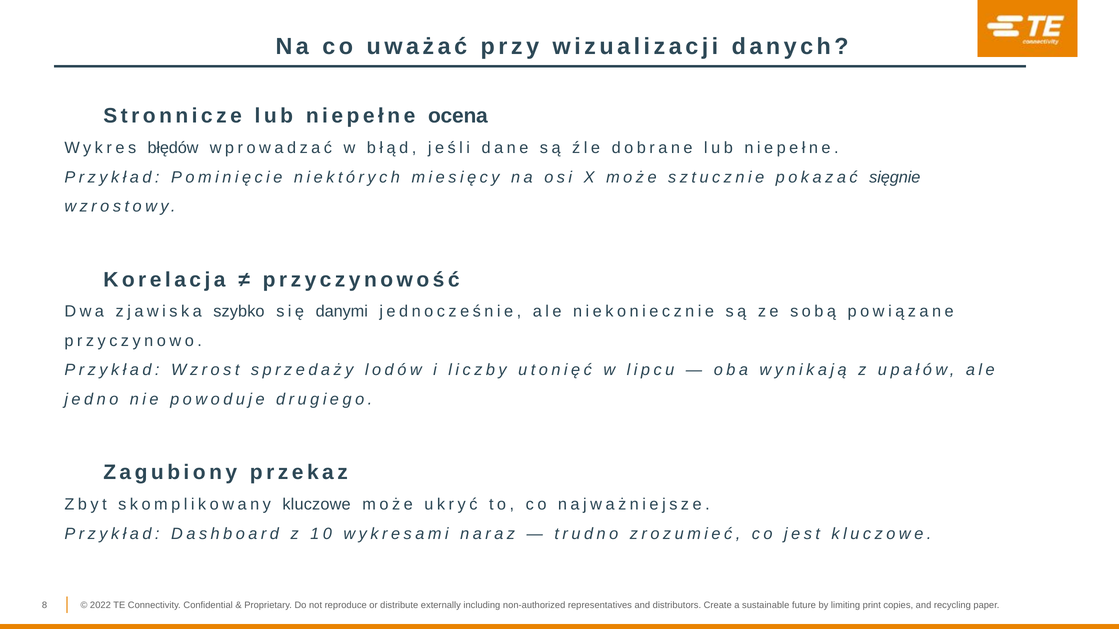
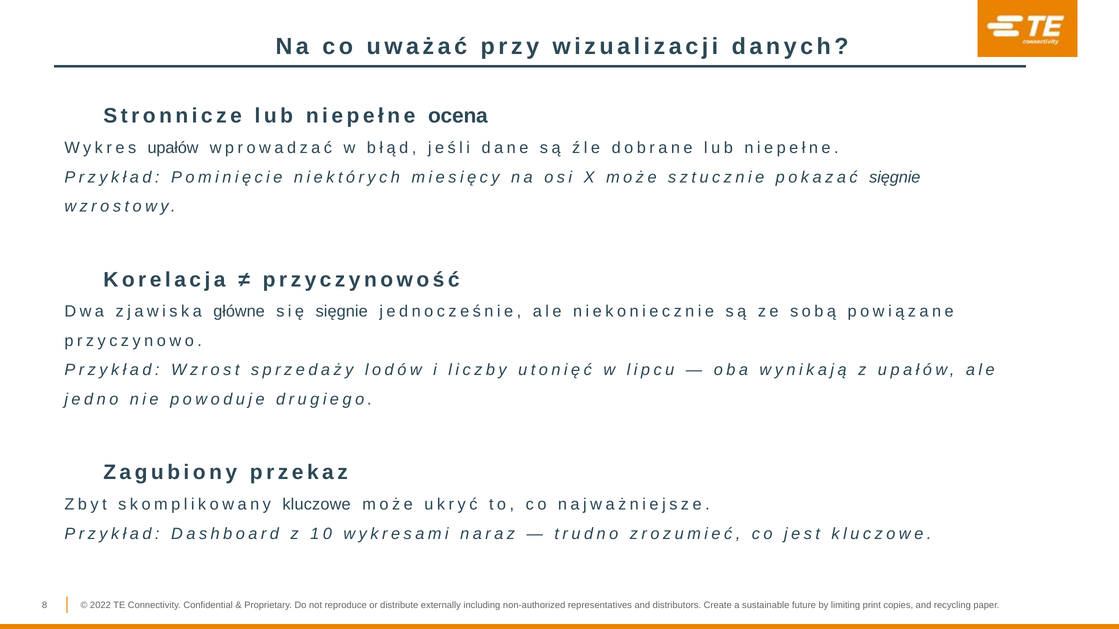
Wykres błędów: błędów -> upałów
szybko: szybko -> główne
się danymi: danymi -> sięgnie
